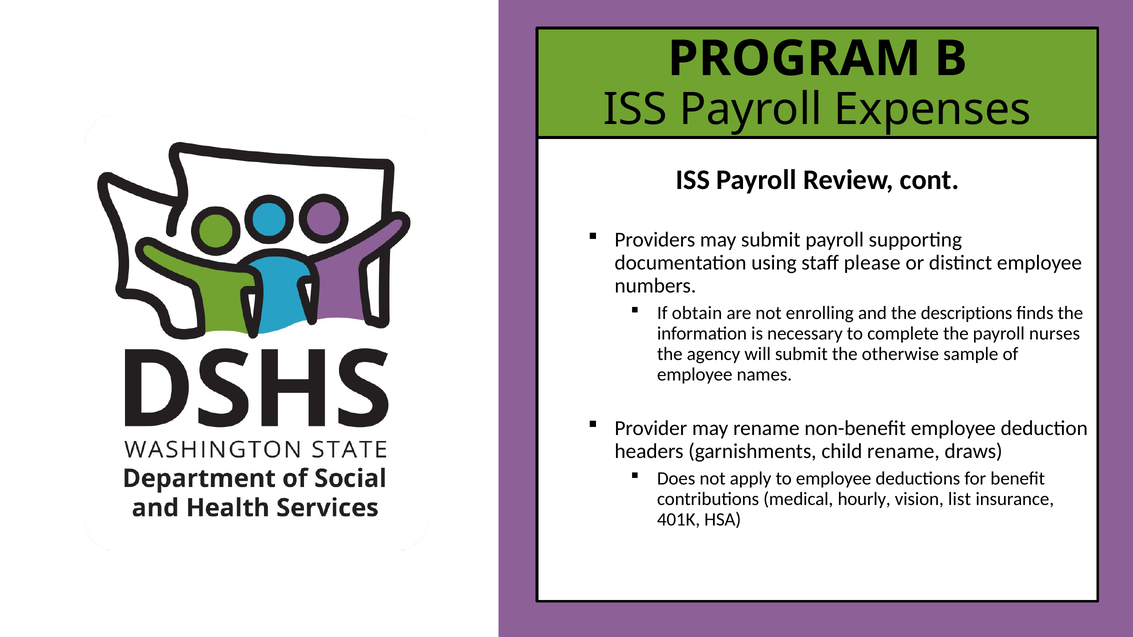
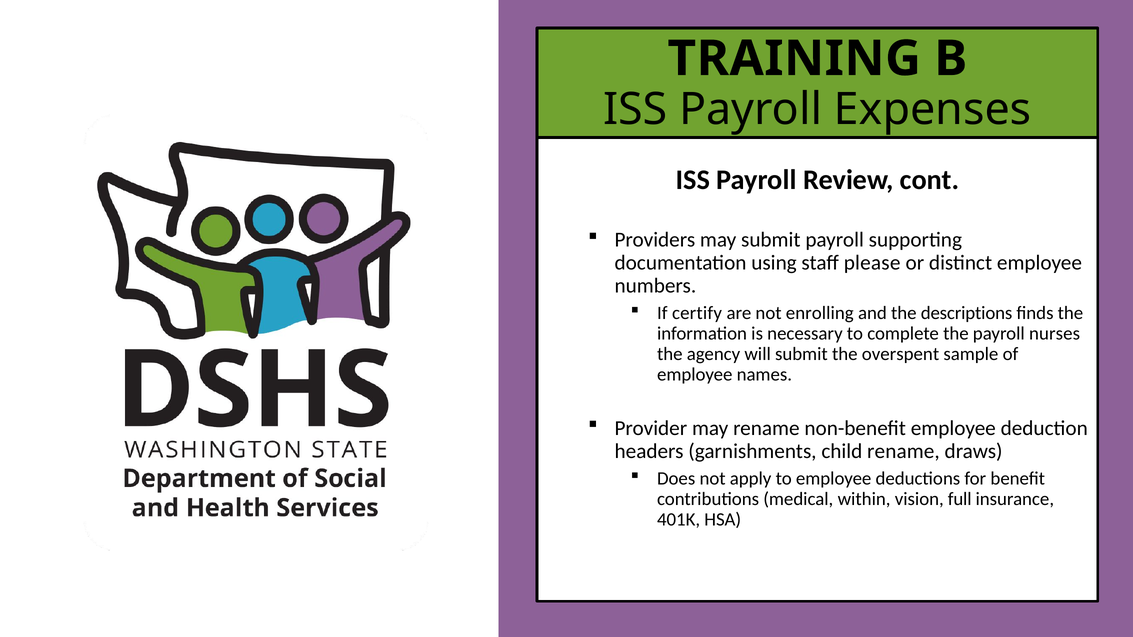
PROGRAM: PROGRAM -> TRAINING
obtain: obtain -> certify
otherwise: otherwise -> overspent
hourly: hourly -> within
list: list -> full
